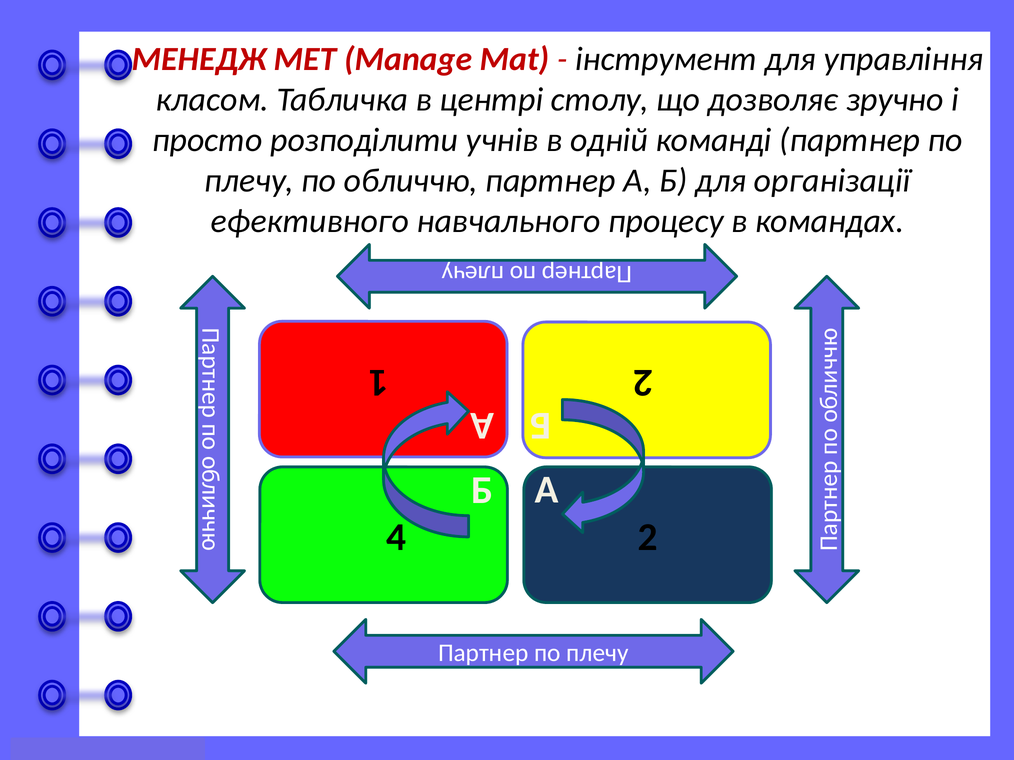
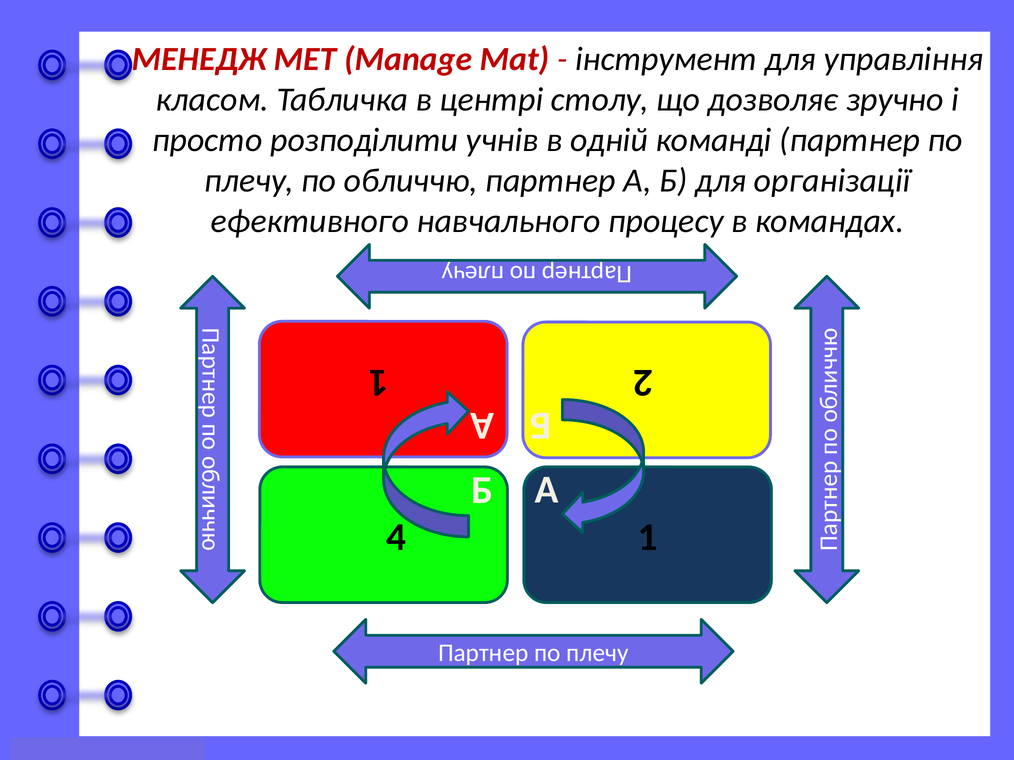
4 2: 2 -> 1
